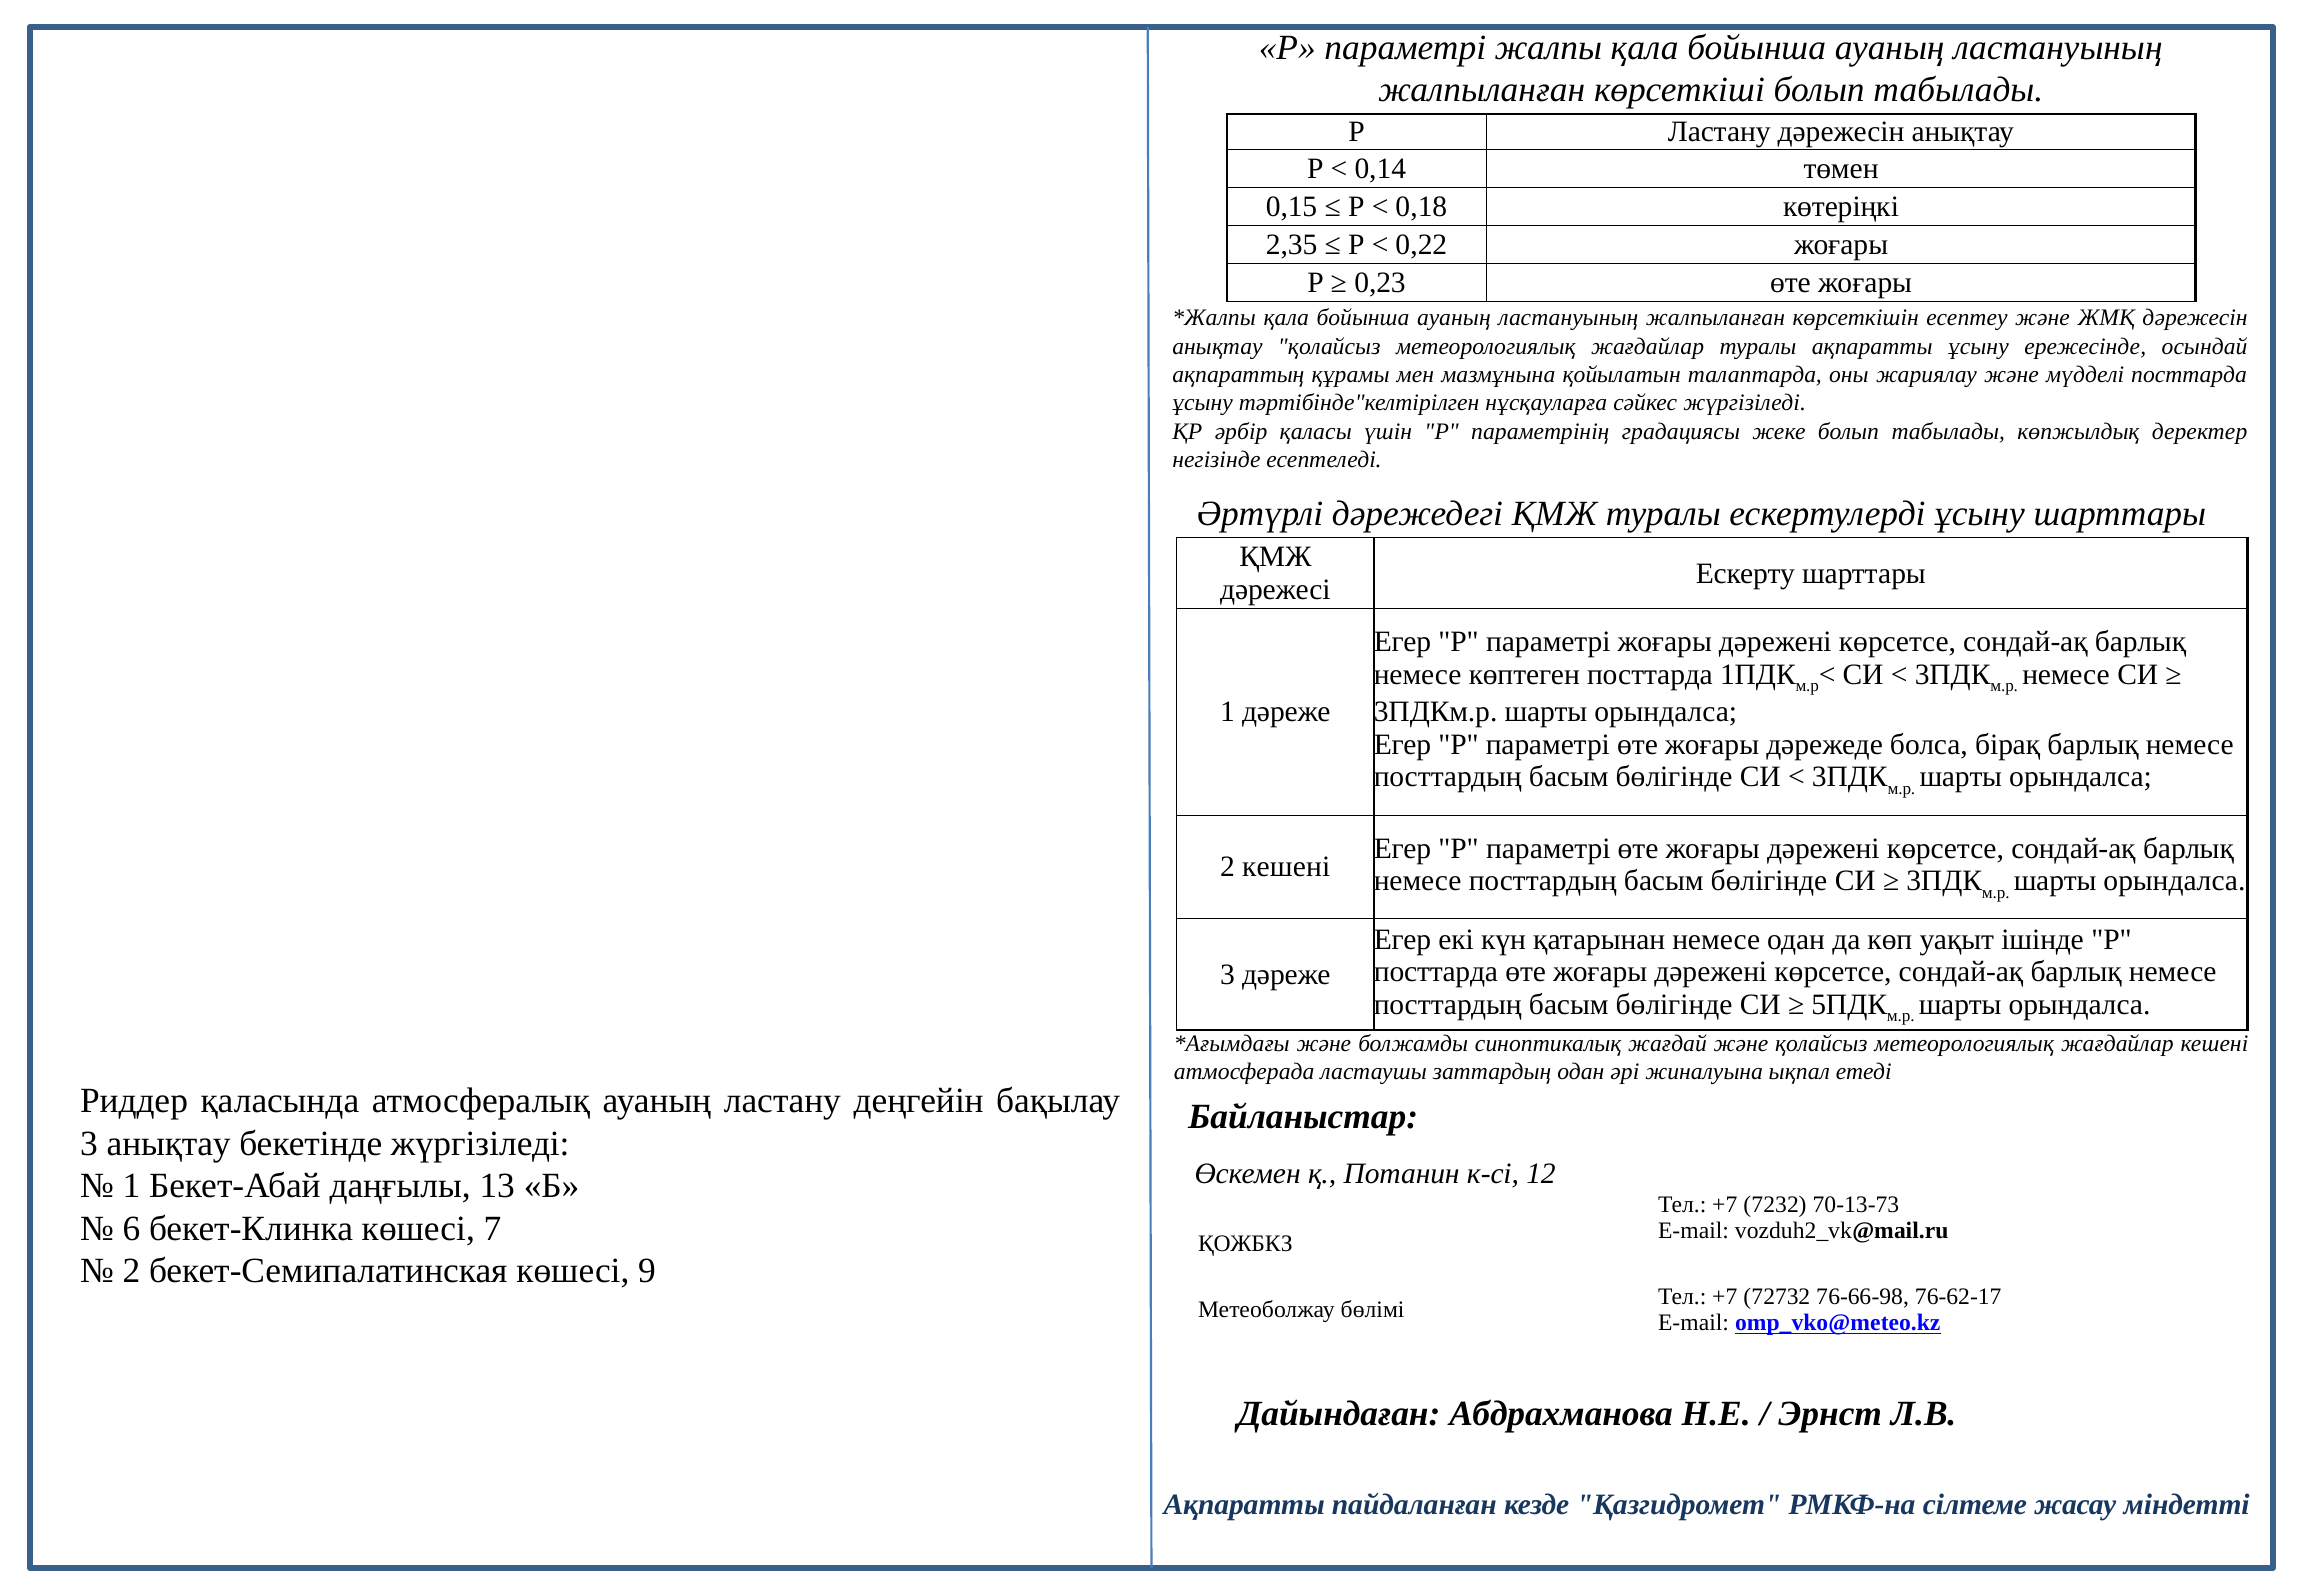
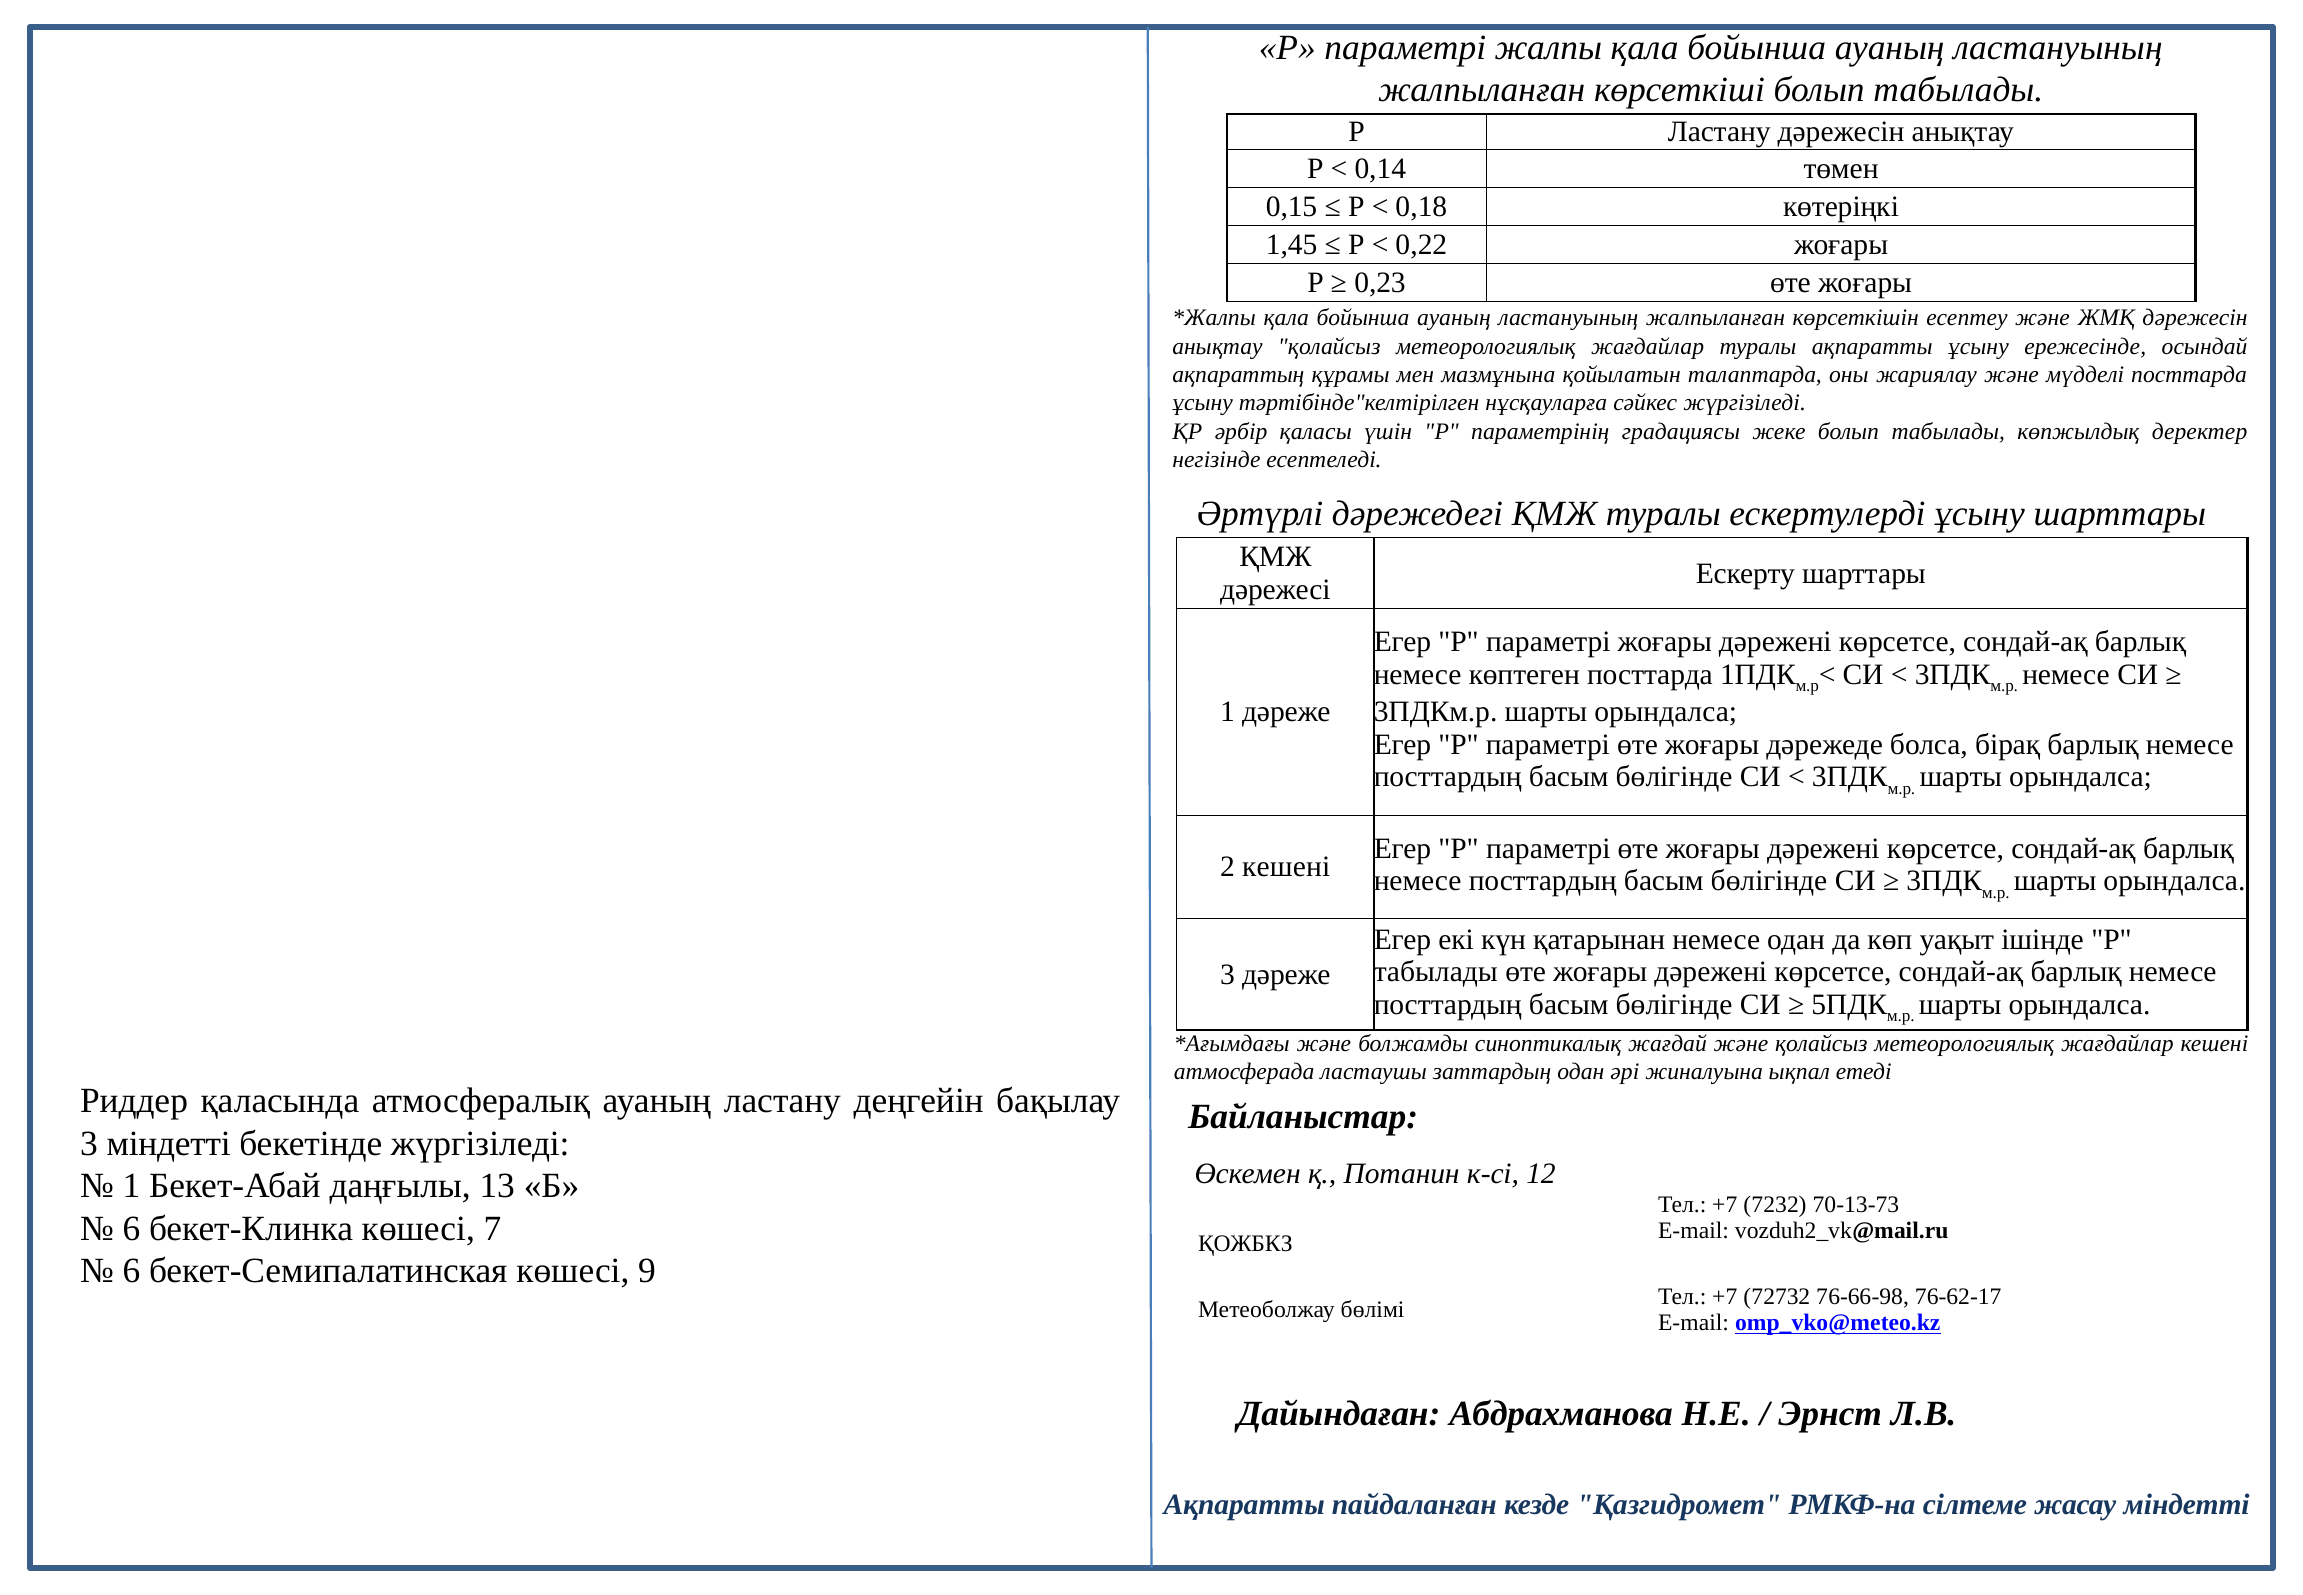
2,35: 2,35 -> 1,45
посттарда at (1436, 972): посттарда -> табылады
3 анықтау: анықтау -> міндетті
2 at (131, 1271): 2 -> 6
